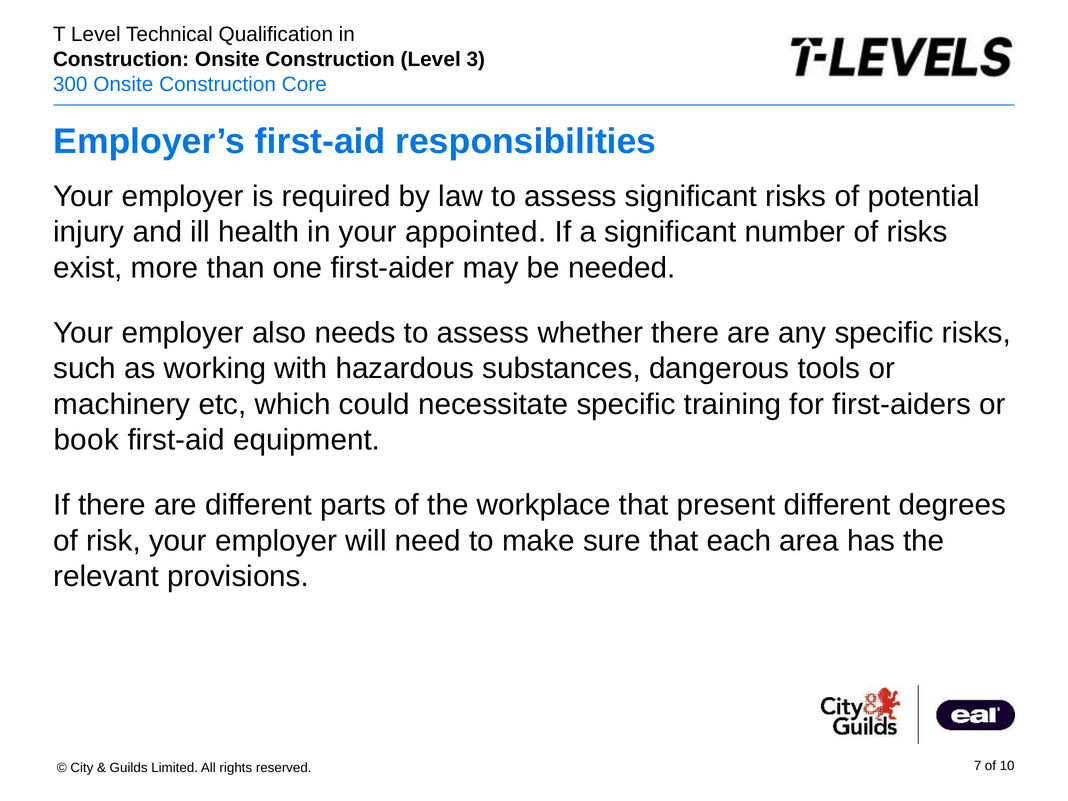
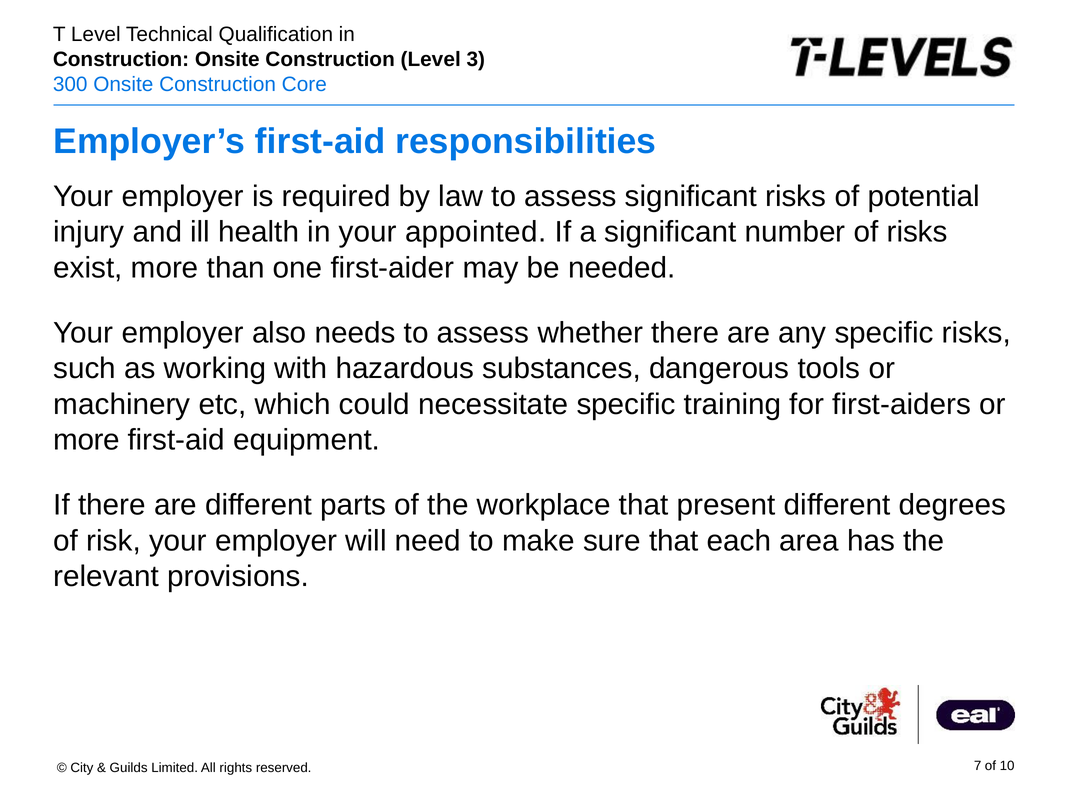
book at (86, 440): book -> more
